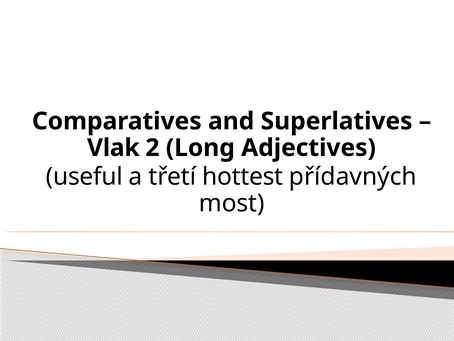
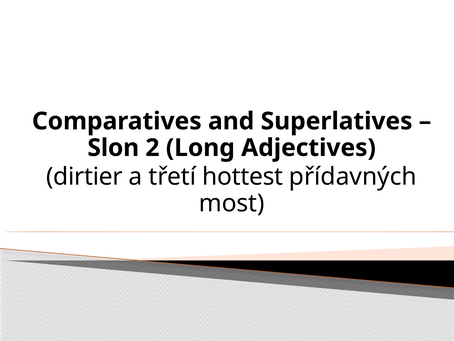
Vlak: Vlak -> Slon
useful: useful -> dirtier
